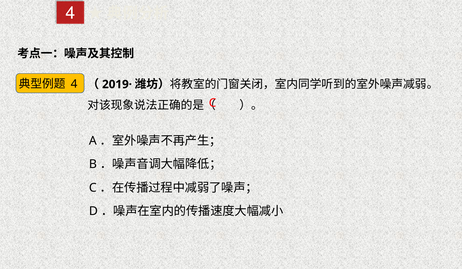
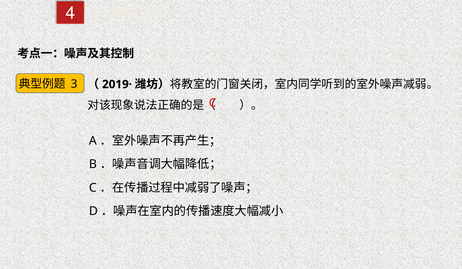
4 at (74, 84): 4 -> 3
